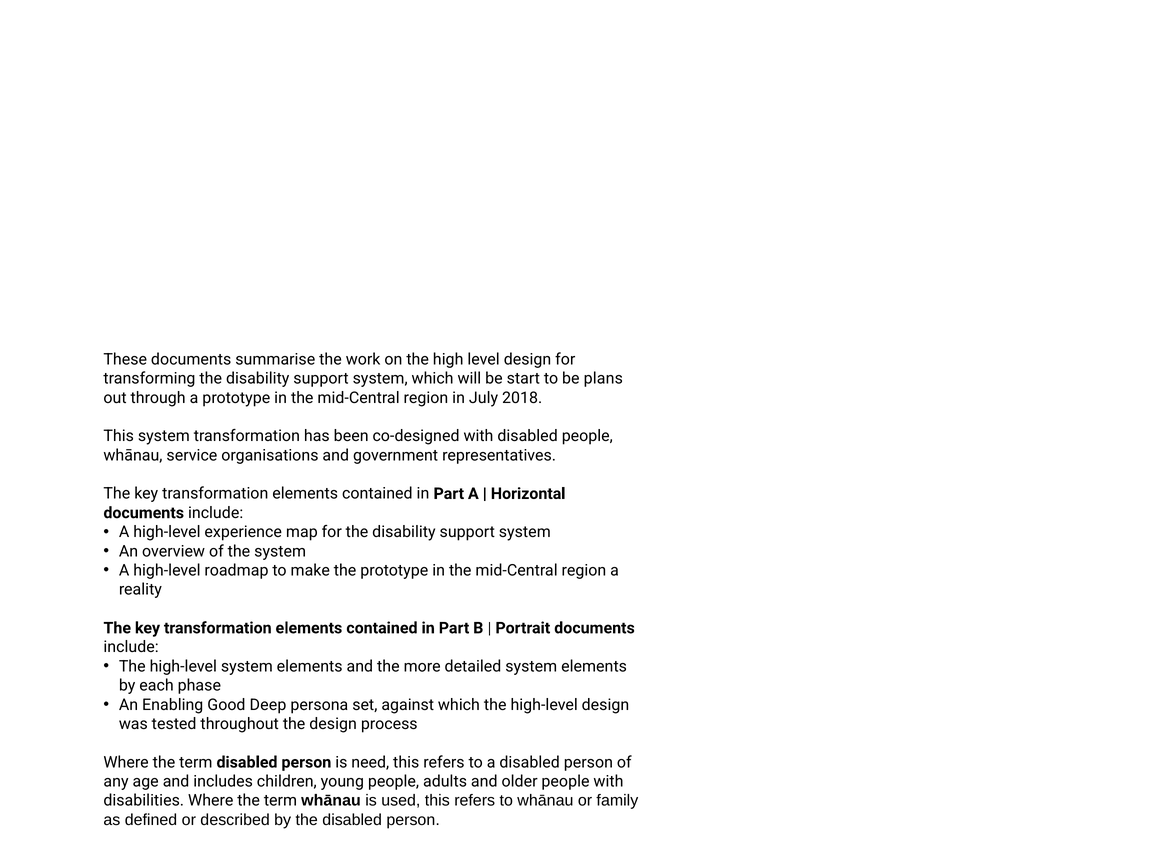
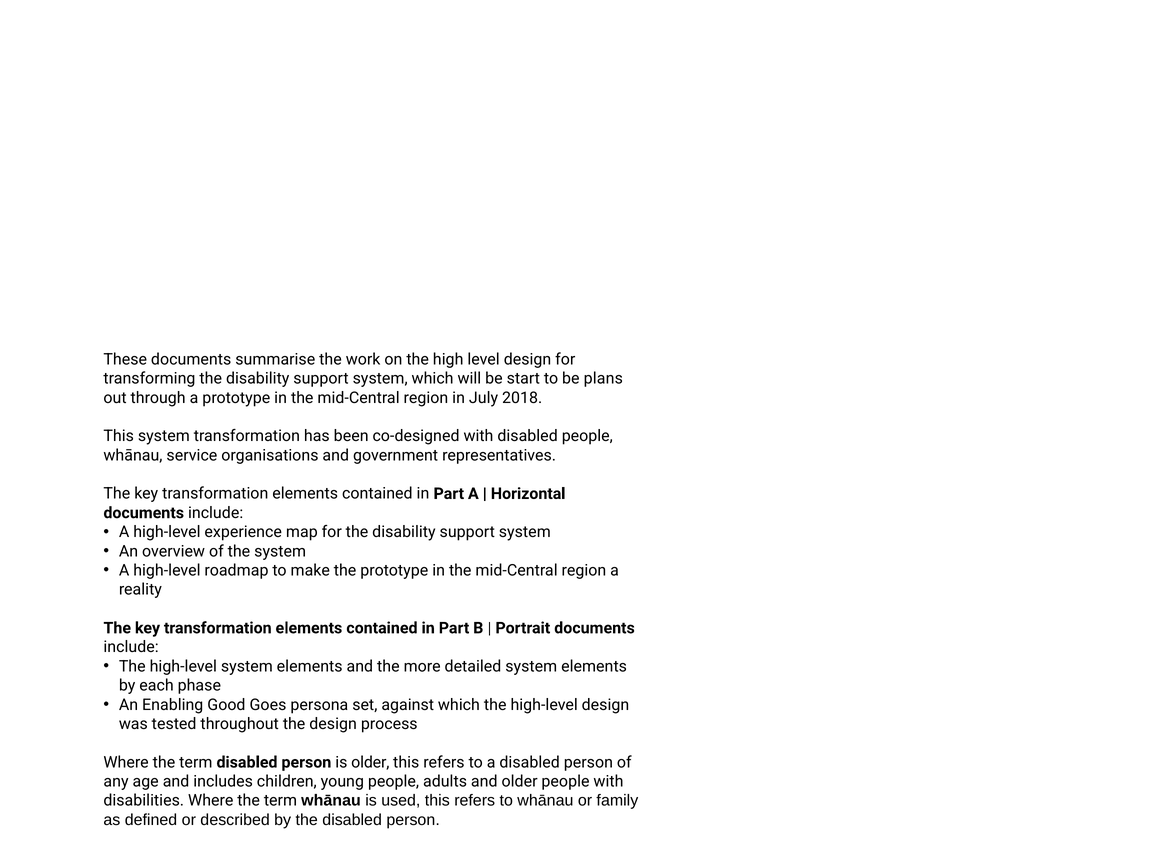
Deep: Deep -> Goes
is need: need -> older
